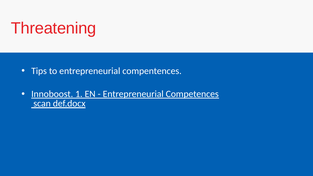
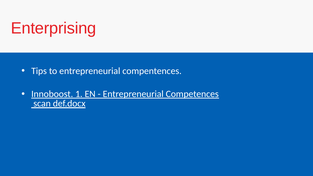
Threatening: Threatening -> Enterprising
